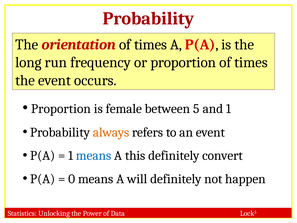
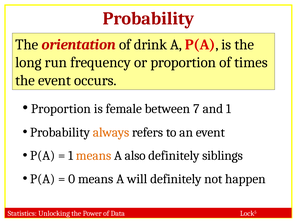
times at (150, 45): times -> drink
5: 5 -> 7
means at (94, 155) colour: blue -> orange
this: this -> also
convert: convert -> siblings
